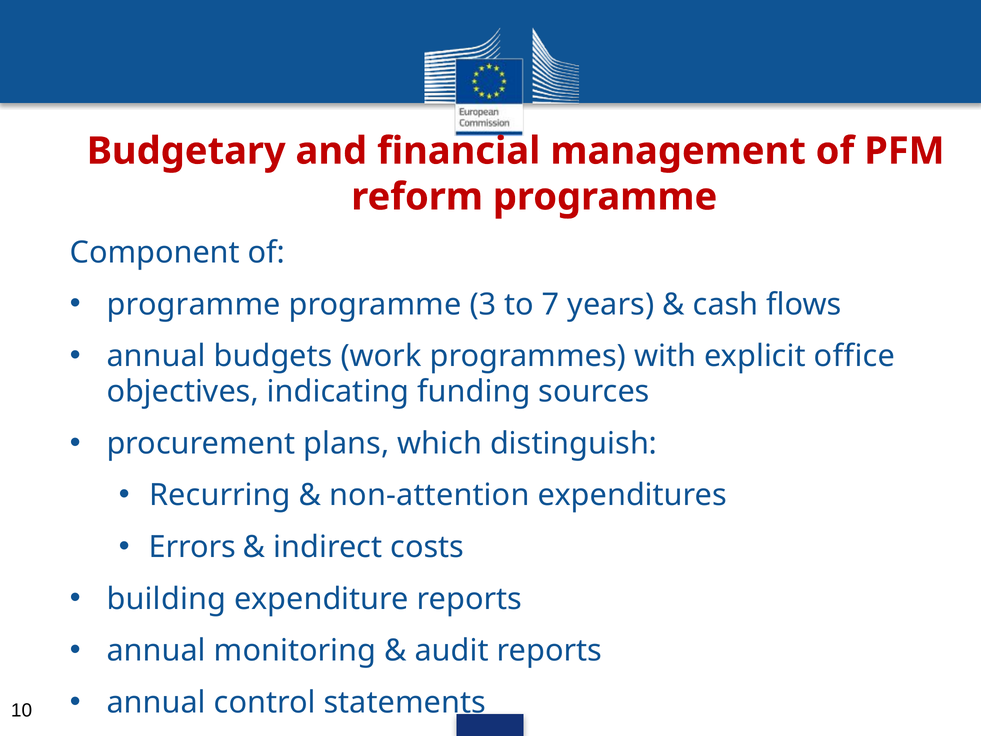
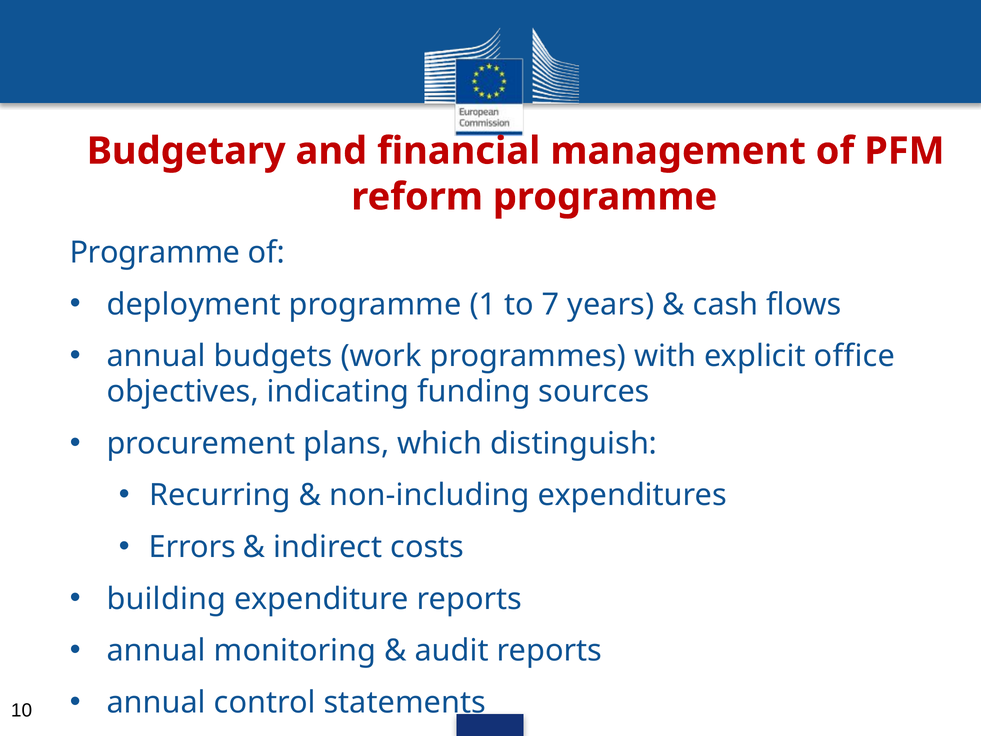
Component at (155, 253): Component -> Programme
programme at (194, 304): programme -> deployment
3: 3 -> 1
non-attention: non-attention -> non-including
